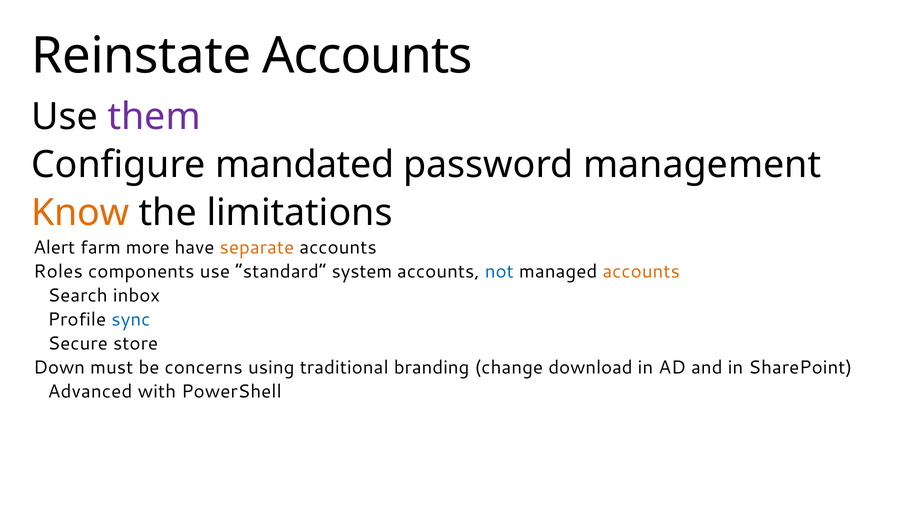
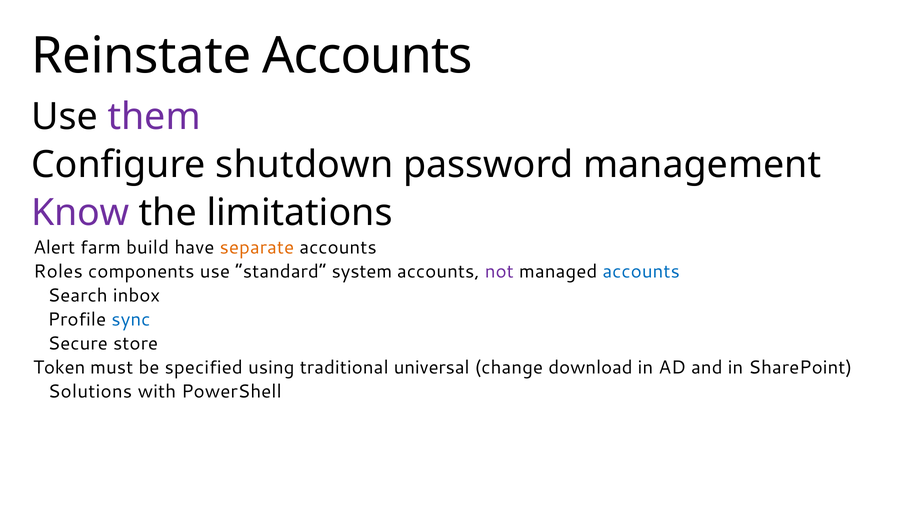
mandated: mandated -> shutdown
Know colour: orange -> purple
more: more -> build
not colour: blue -> purple
accounts at (641, 271) colour: orange -> blue
Down: Down -> Token
concerns: concerns -> specified
branding: branding -> universal
Advanced: Advanced -> Solutions
